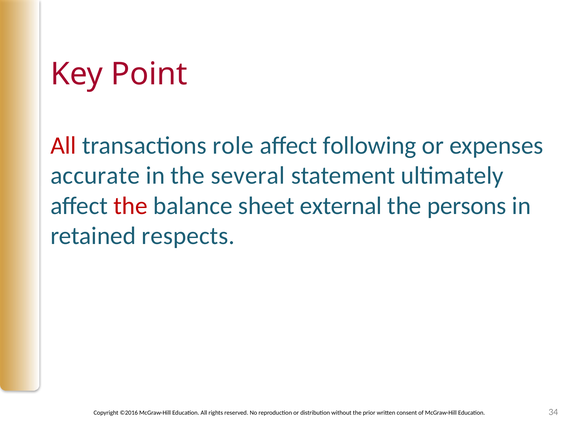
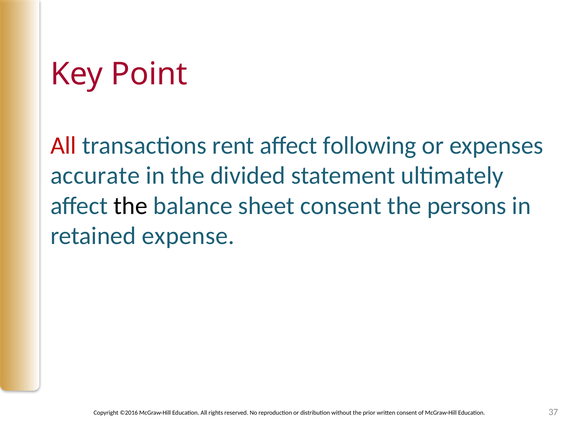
role: role -> rent
several: several -> divided
the at (130, 206) colour: red -> black
sheet external: external -> consent
respects: respects -> expense
34: 34 -> 37
